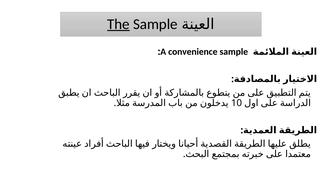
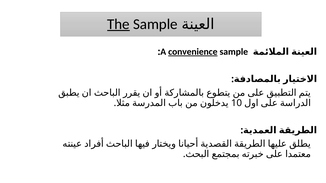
convenience underline: none -> present
